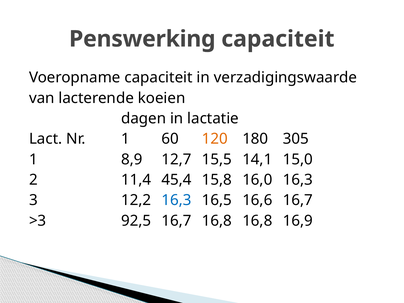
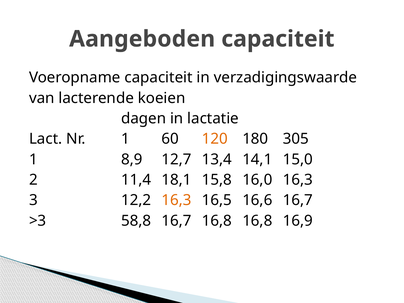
Penswerking: Penswerking -> Aangeboden
15,5: 15,5 -> 13,4
45,4: 45,4 -> 18,1
16,3 at (177, 200) colour: blue -> orange
92,5: 92,5 -> 58,8
